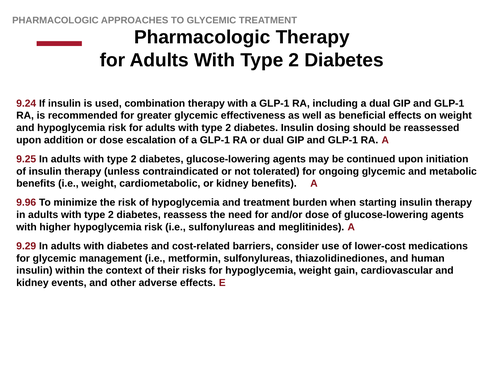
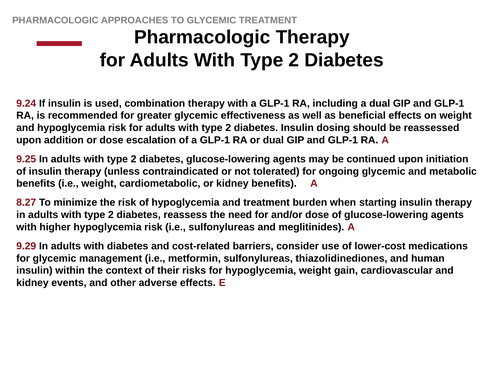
9.96: 9.96 -> 8.27
